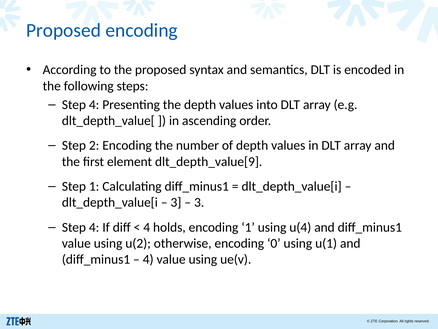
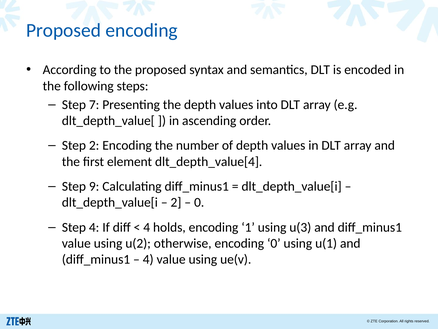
4 at (94, 104): 4 -> 7
dlt_depth_value[9: dlt_depth_value[9 -> dlt_depth_value[4
Step 1: 1 -> 9
3 at (176, 202): 3 -> 2
3 at (199, 202): 3 -> 0
u(4: u(4 -> u(3
